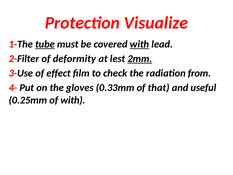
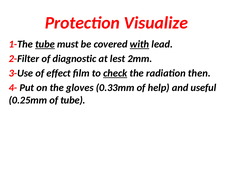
deformity: deformity -> diagnostic
2mm underline: present -> none
check underline: none -> present
from: from -> then
that: that -> help
of with: with -> tube
